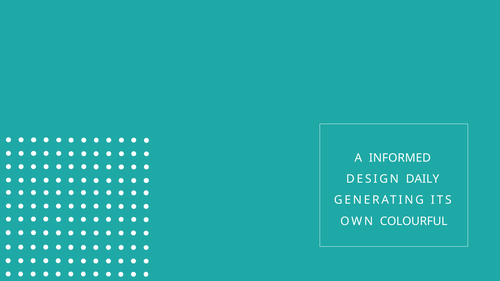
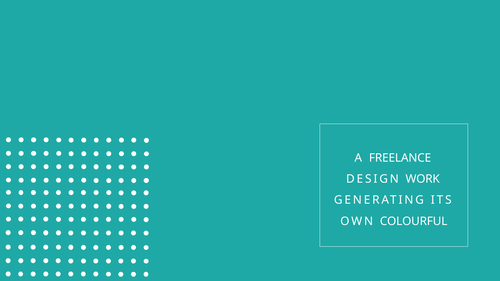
INFORMED: INFORMED -> FREELANCE
DAILY: DAILY -> WORK
